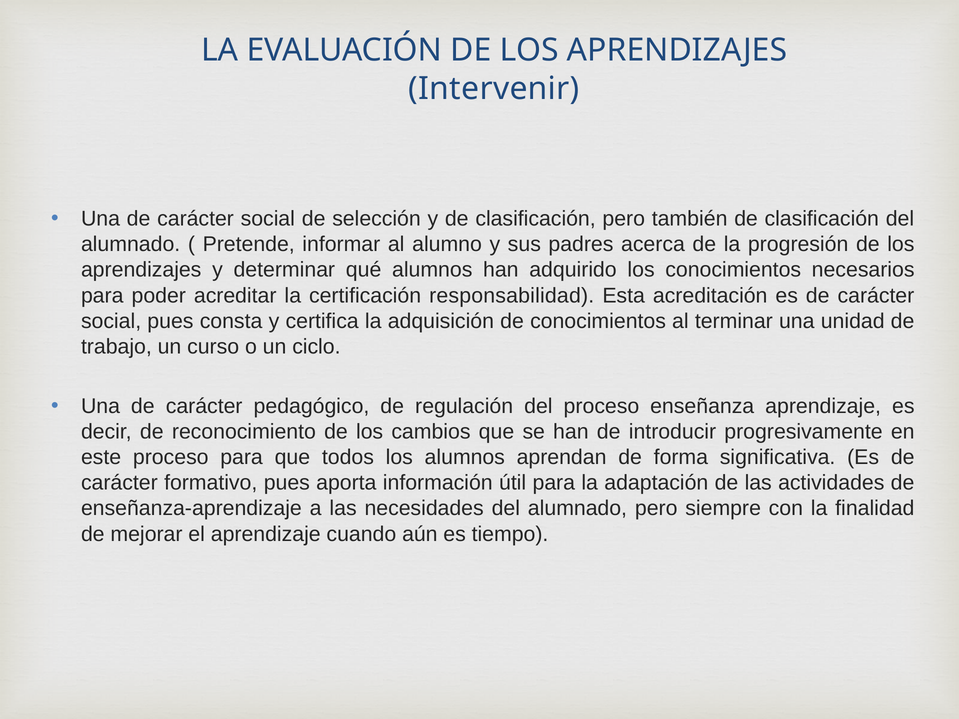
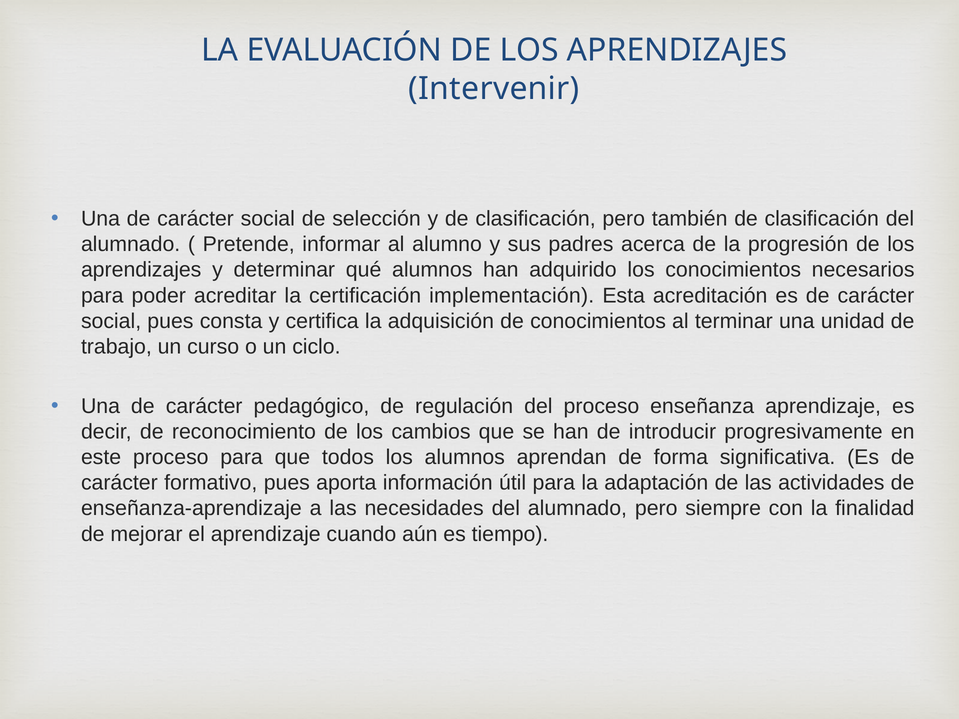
responsabilidad: responsabilidad -> implementación
